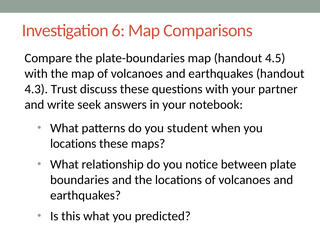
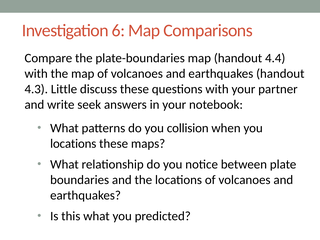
4.5: 4.5 -> 4.4
Trust: Trust -> Little
student: student -> collision
